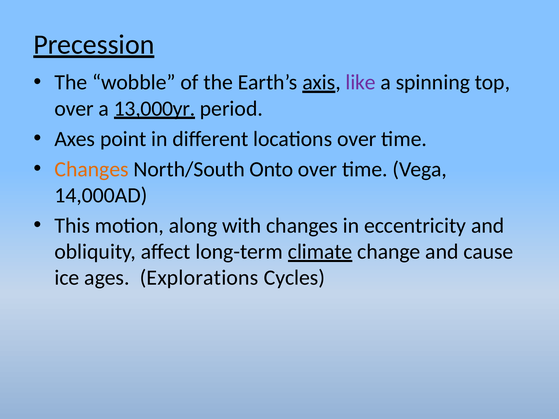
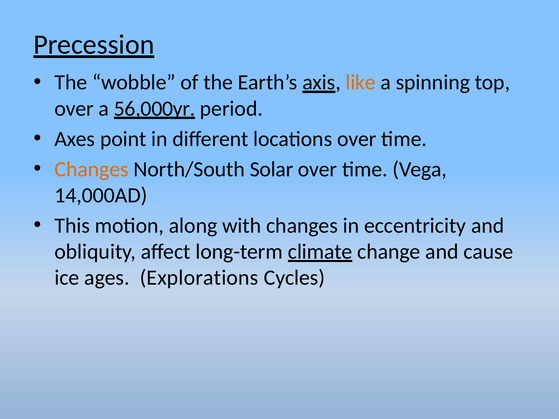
like colour: purple -> orange
13,000yr: 13,000yr -> 56,000yr
Onto: Onto -> Solar
